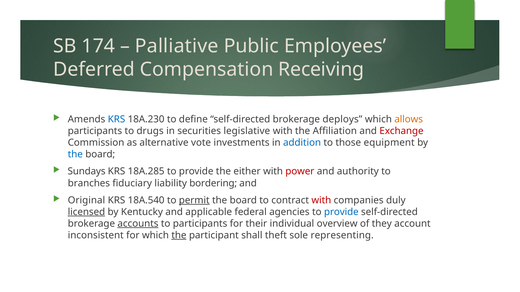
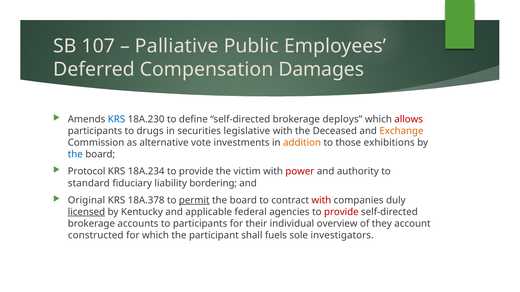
174: 174 -> 107
Receiving: Receiving -> Damages
allows colour: orange -> red
Affiliation: Affiliation -> Deceased
Exchange colour: red -> orange
addition colour: blue -> orange
equipment: equipment -> exhibitions
Sundays: Sundays -> Protocol
18A.285: 18A.285 -> 18A.234
either: either -> victim
branches: branches -> standard
18A.540: 18A.540 -> 18A.378
provide at (341, 212) colour: blue -> red
accounts underline: present -> none
inconsistent: inconsistent -> constructed
the at (179, 236) underline: present -> none
theft: theft -> fuels
representing: representing -> investigators
